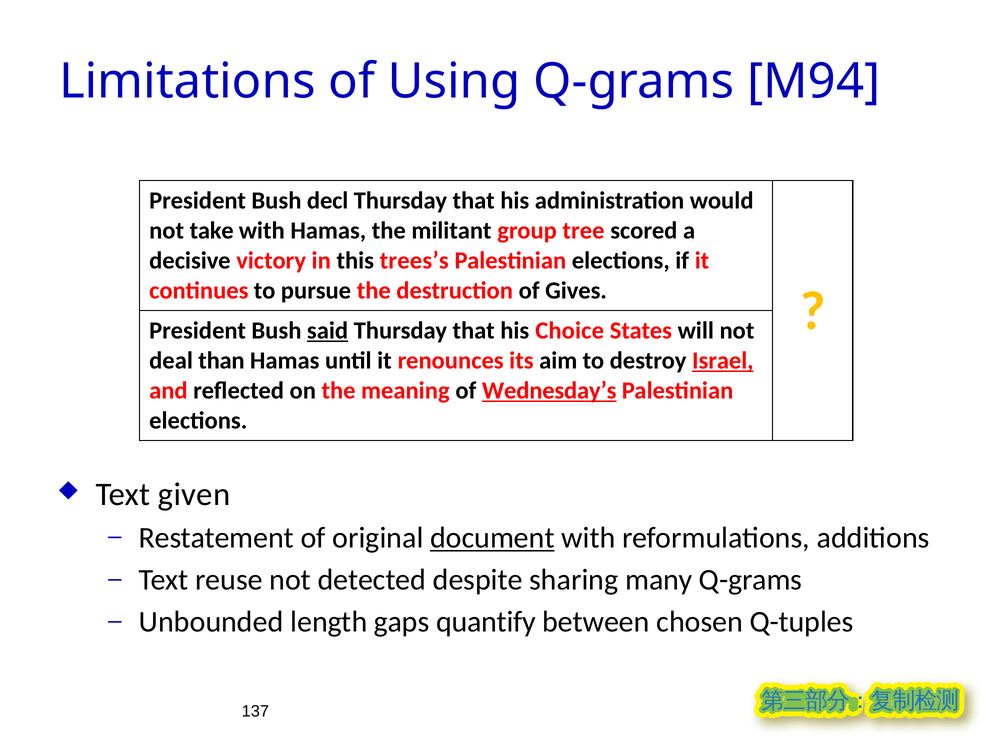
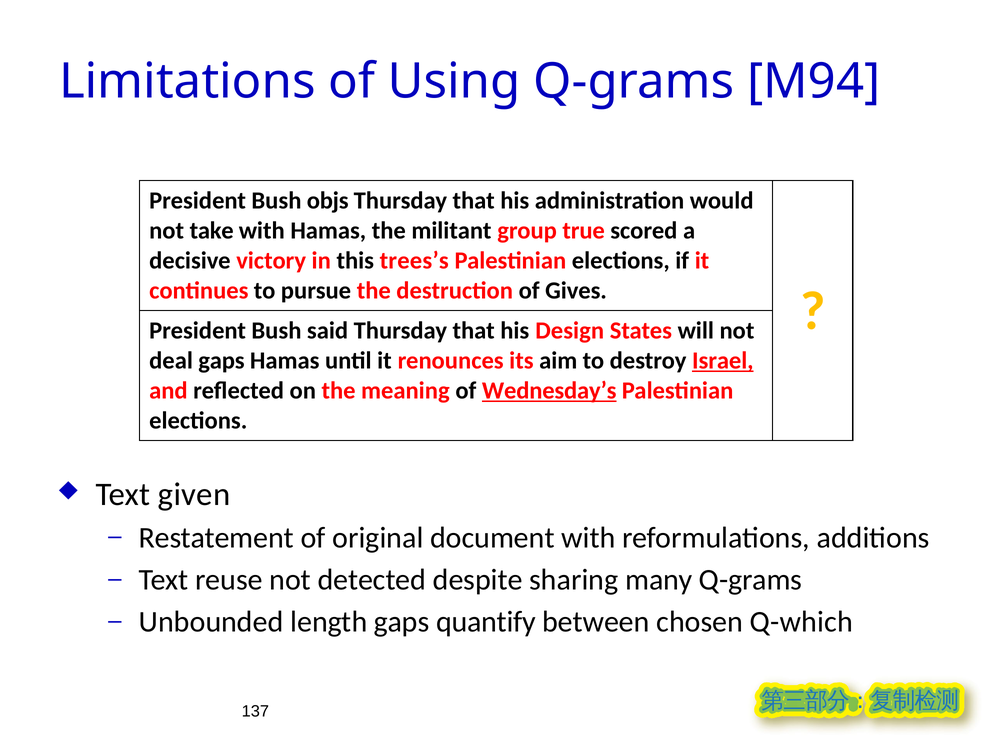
decl: decl -> objs
tree: tree -> true
said underline: present -> none
Choice: Choice -> Design
deal than: than -> gaps
document underline: present -> none
Q-tuples: Q-tuples -> Q-which
